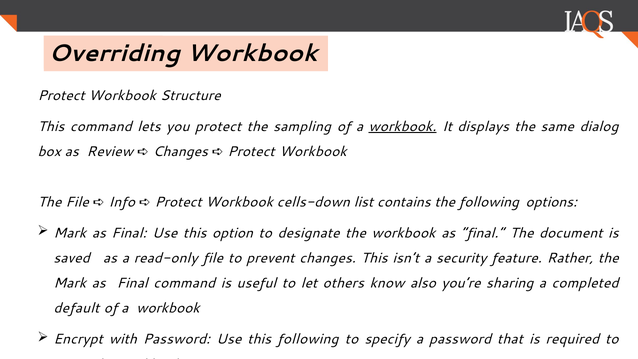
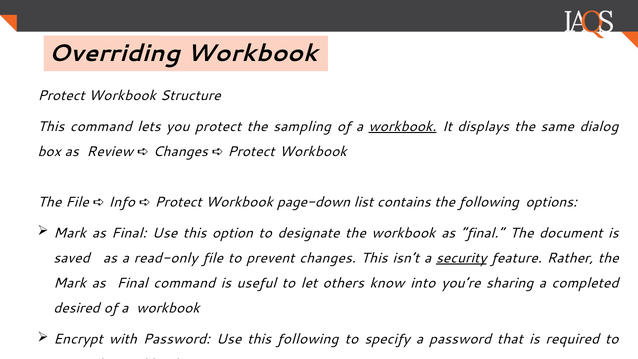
cells-down: cells-down -> page-down
security underline: none -> present
also: also -> into
default: default -> desired
